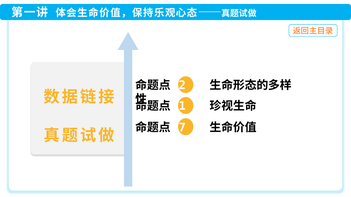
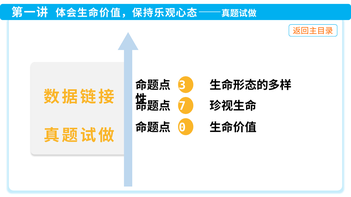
2: 2 -> 3
1: 1 -> 7
7: 7 -> 0
